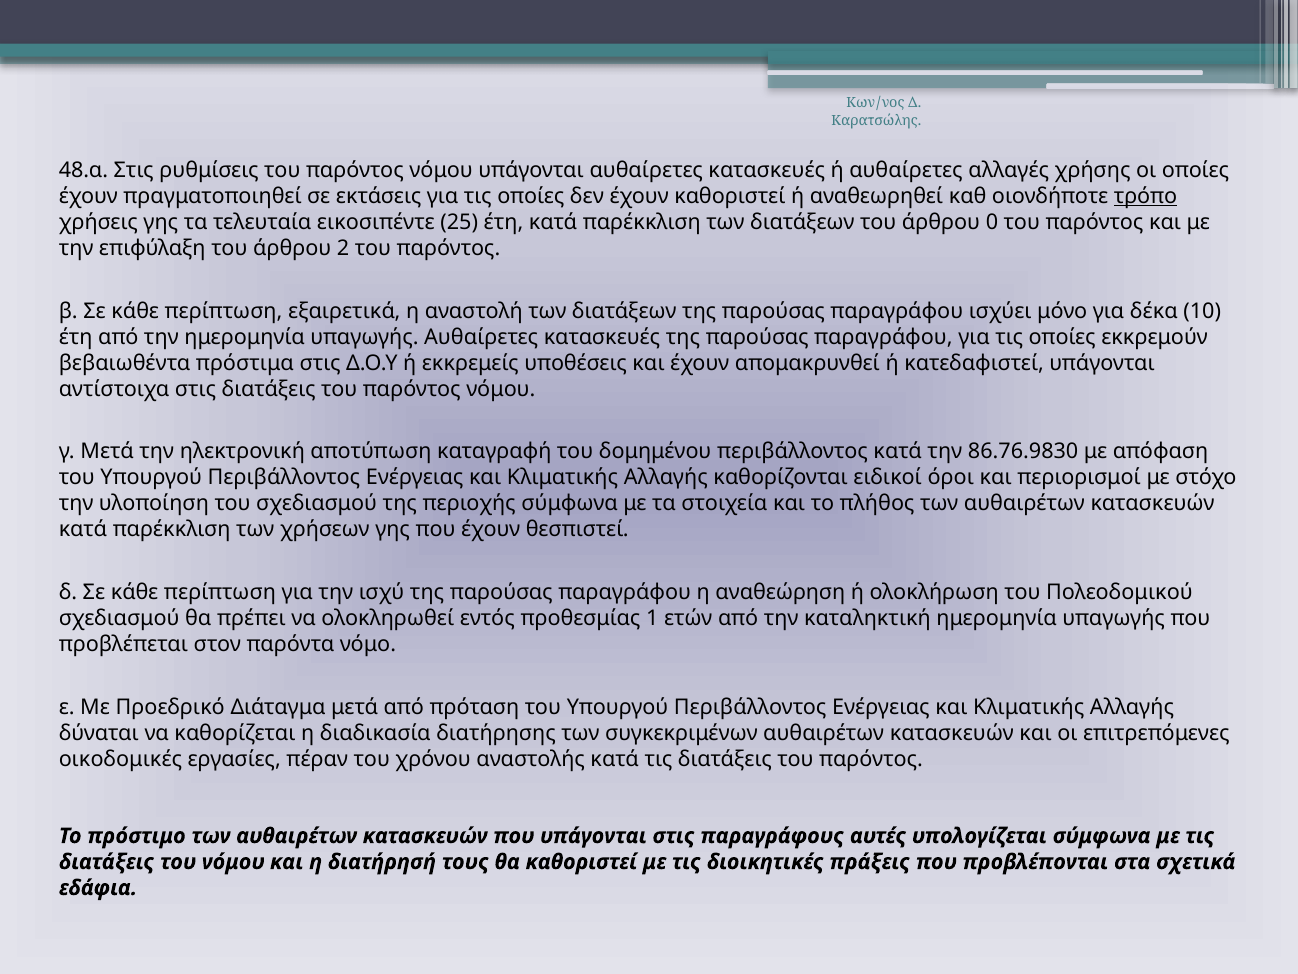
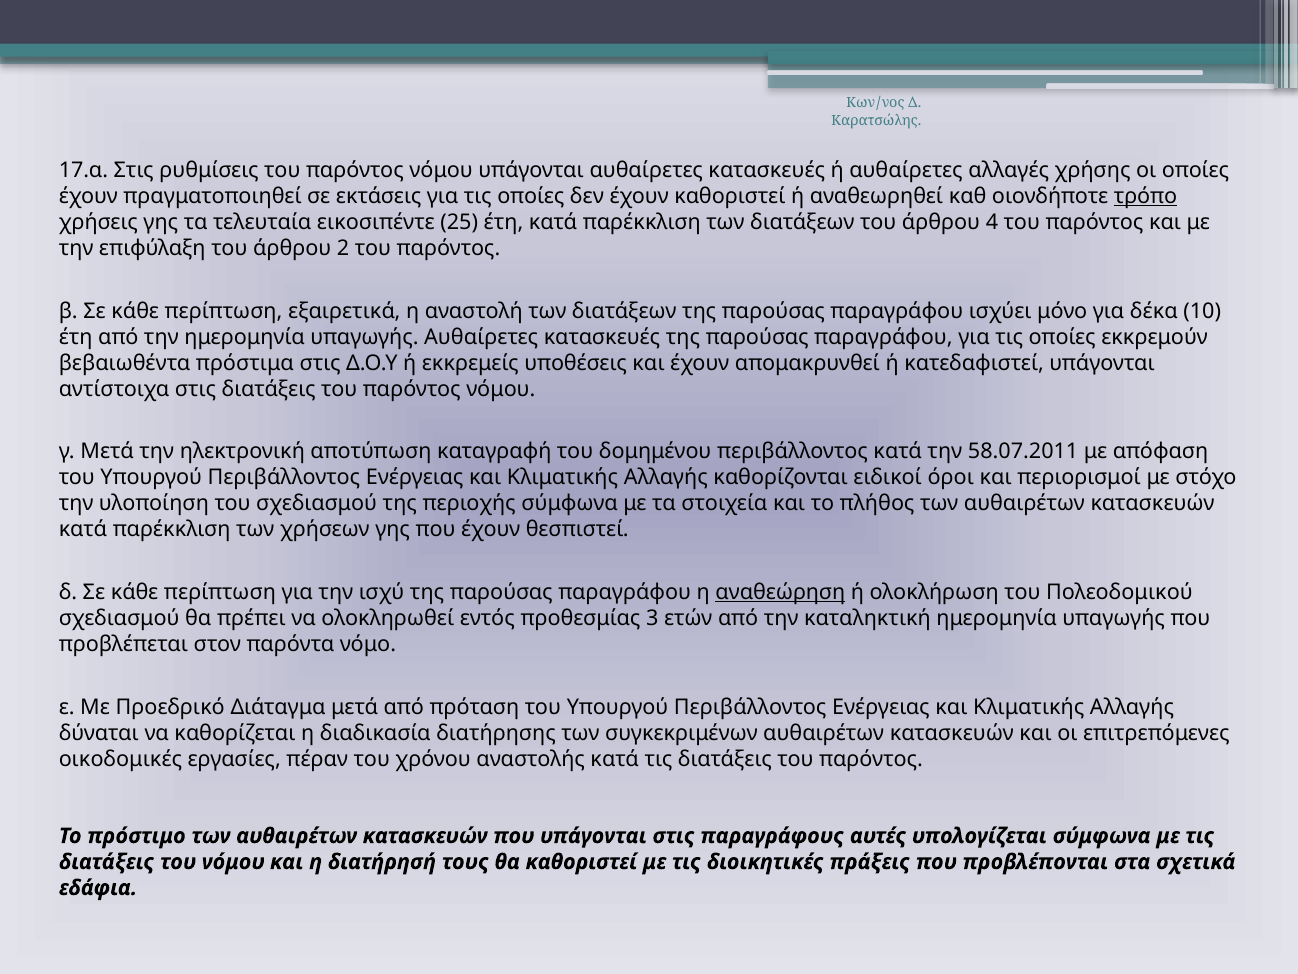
48.α: 48.α -> 17.α
0: 0 -> 4
86.76.9830: 86.76.9830 -> 58.07.2011
αναθεώρηση underline: none -> present
1: 1 -> 3
